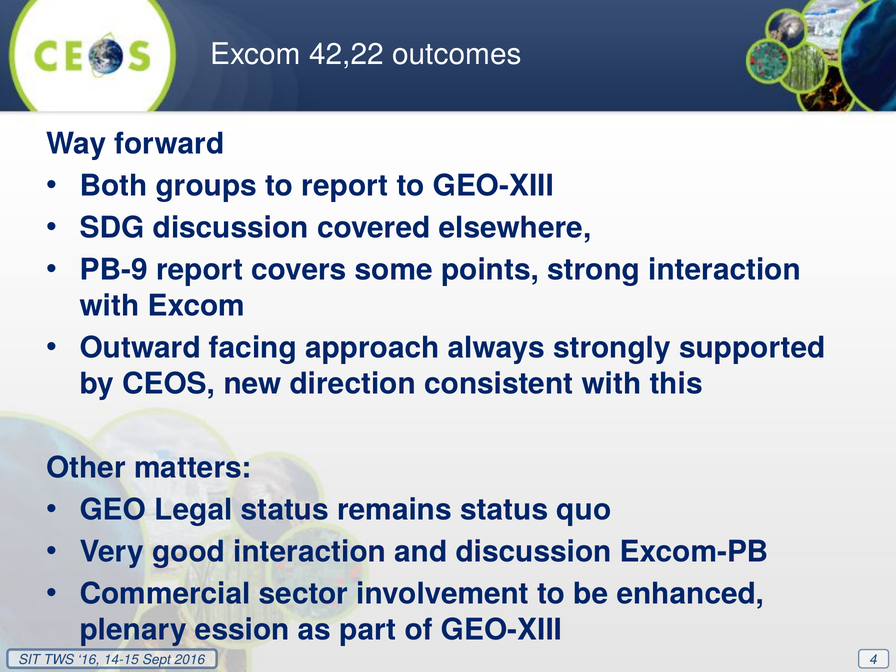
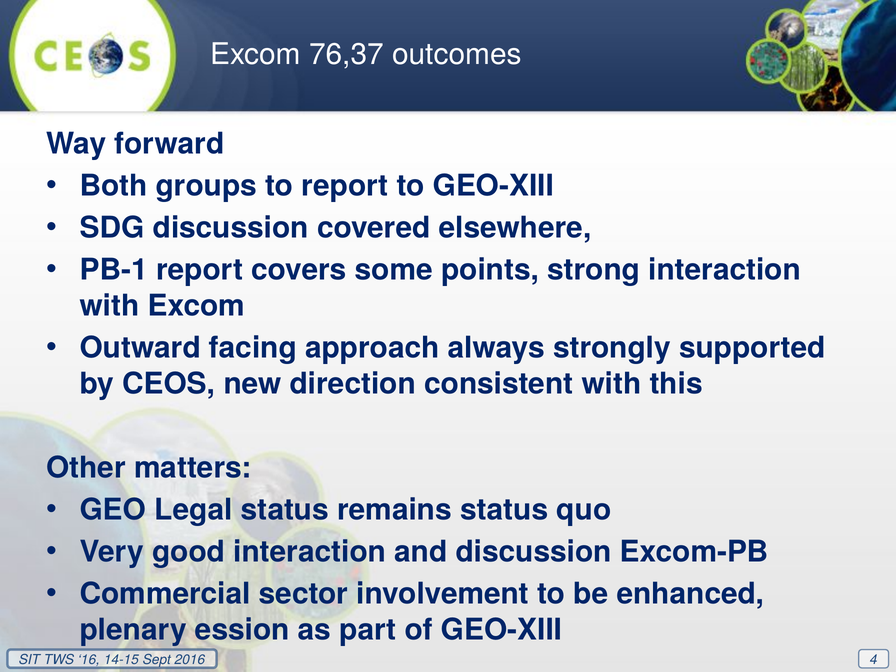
42,22: 42,22 -> 76,37
PB-9: PB-9 -> PB-1
